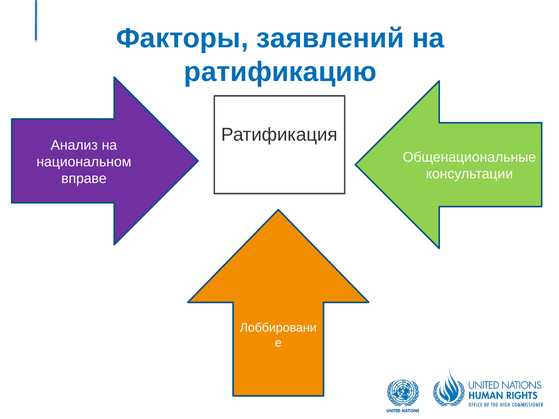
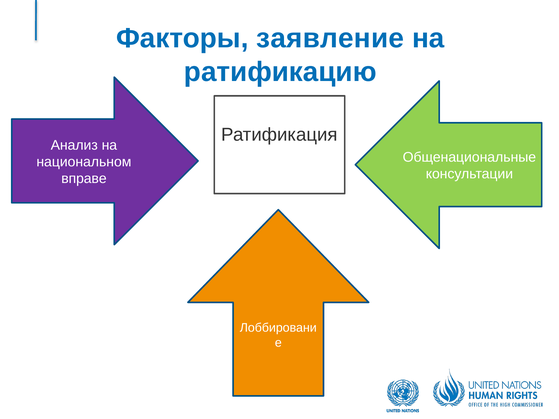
заявлений: заявлений -> заявление
